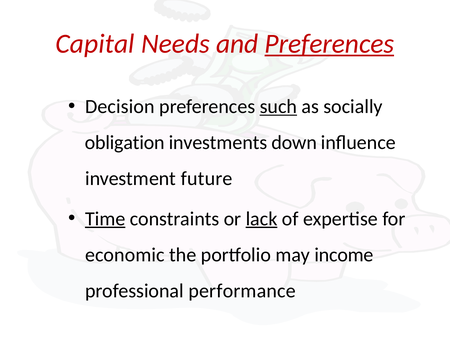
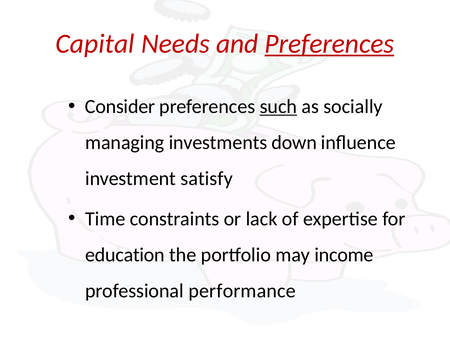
Decision: Decision -> Consider
obligation: obligation -> managing
future: future -> satisfy
Time underline: present -> none
lack underline: present -> none
economic: economic -> education
